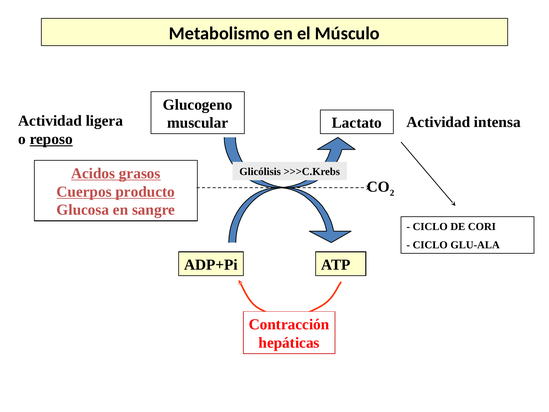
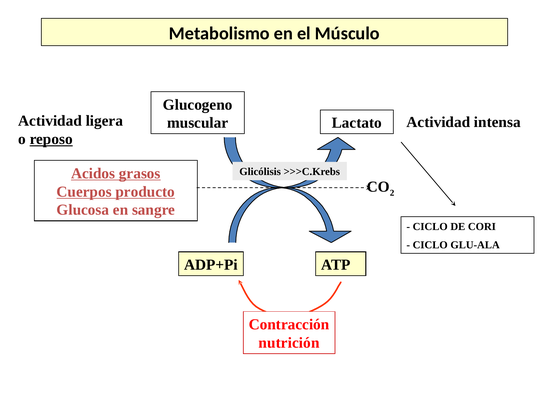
hepáticas: hepáticas -> nutrición
